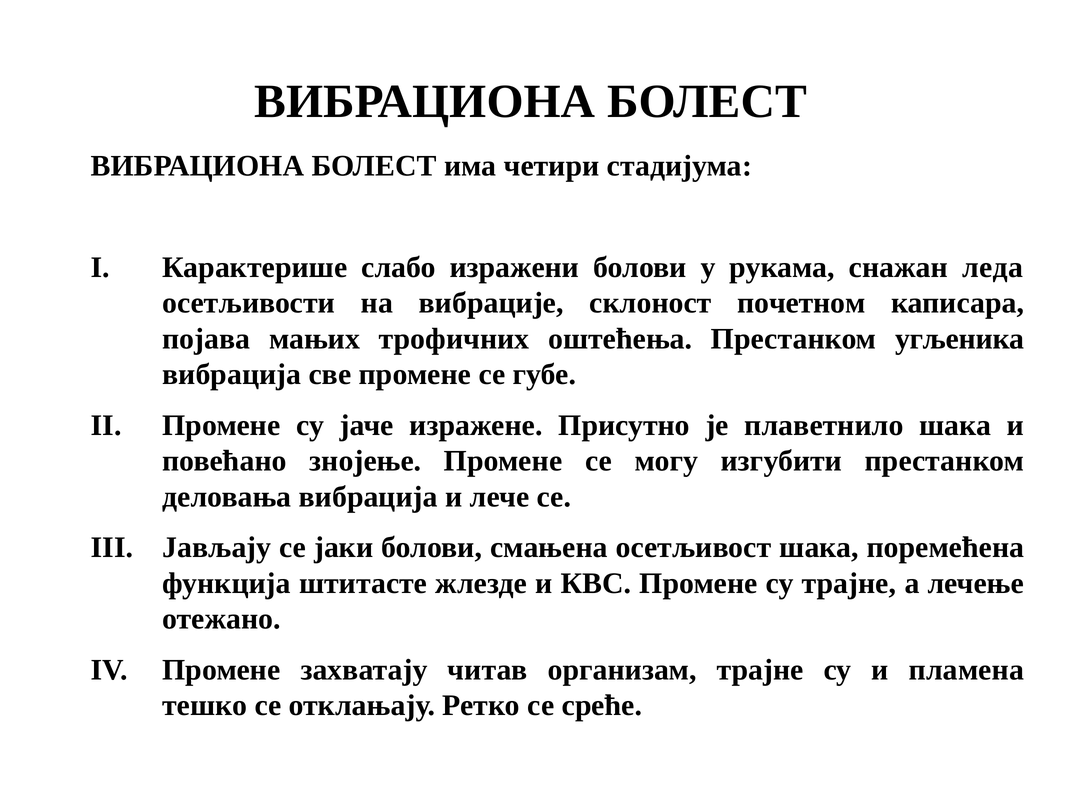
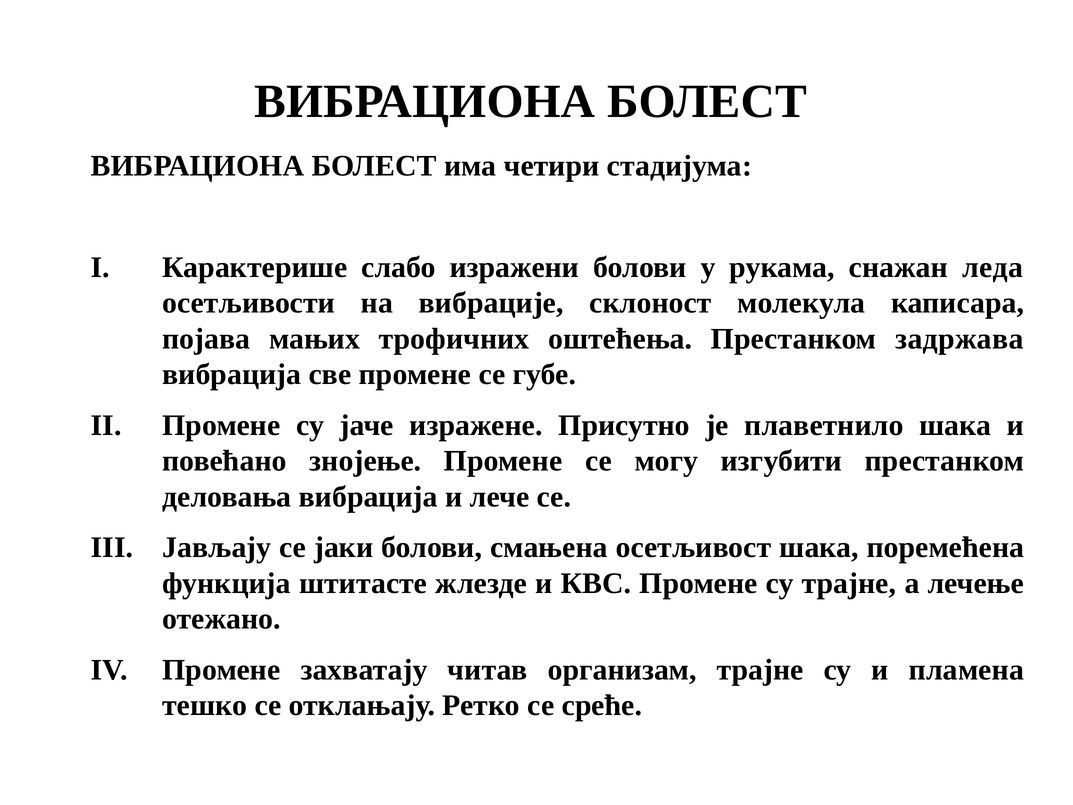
почетном: почетном -> молекула
угљеника: угљеника -> задржава
